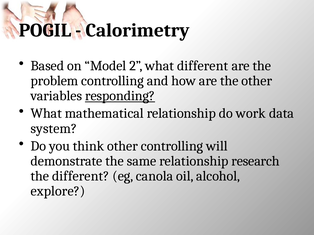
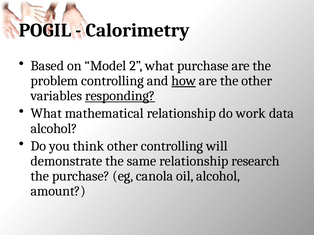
what different: different -> purchase
how underline: none -> present
system at (54, 129): system -> alcohol
the different: different -> purchase
explore: explore -> amount
